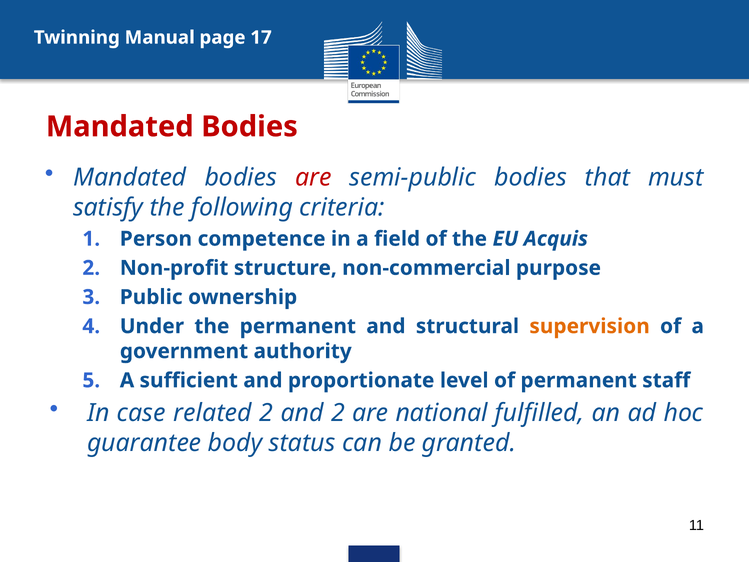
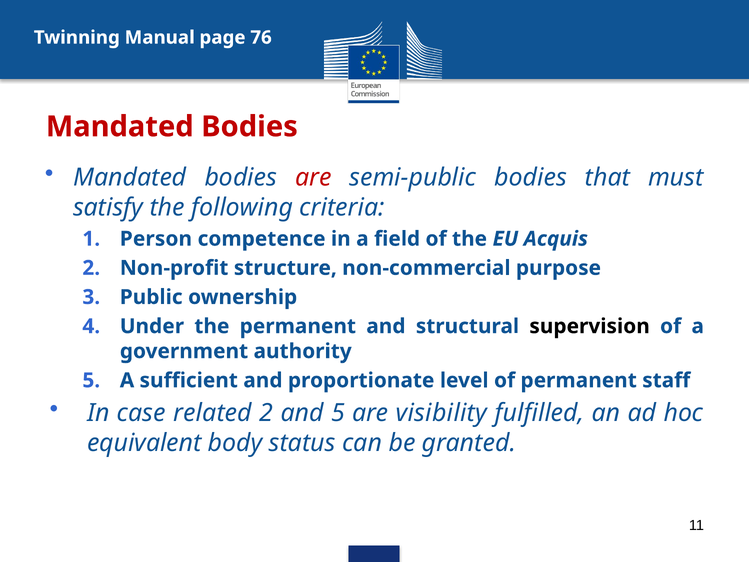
17: 17 -> 76
supervision colour: orange -> black
and 2: 2 -> 5
national: national -> visibility
guarantee: guarantee -> equivalent
